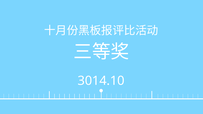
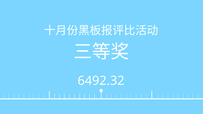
3014.10: 3014.10 -> 6492.32
